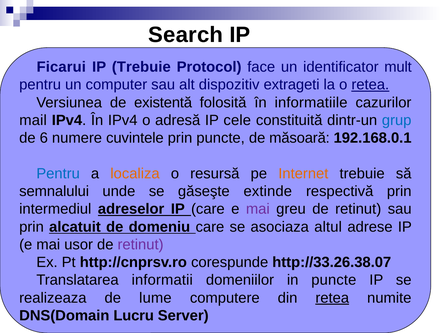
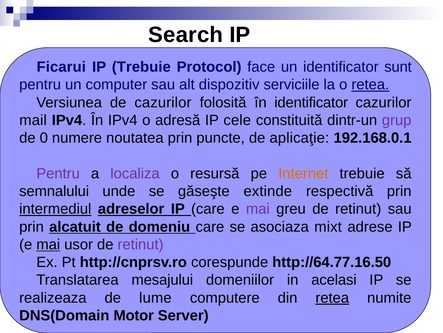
mult: mult -> sunt
extrageti: extrageti -> serviciile
de existentă: existentă -> cazurilor
în informatiile: informatiile -> identificator
grup colour: blue -> purple
6: 6 -> 0
cuvintele: cuvintele -> noutatea
măsoară: măsoară -> aplicaţie
Pentru at (58, 173) colour: blue -> purple
localiza colour: orange -> purple
intermediul underline: none -> present
altul: altul -> mixt
mai at (48, 244) underline: none -> present
http://33.26.38.07: http://33.26.38.07 -> http://64.77.16.50
informatii: informatii -> mesajului
in puncte: puncte -> acelasi
Lucru: Lucru -> Motor
